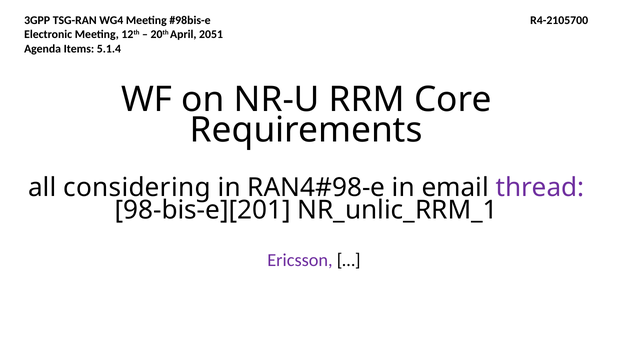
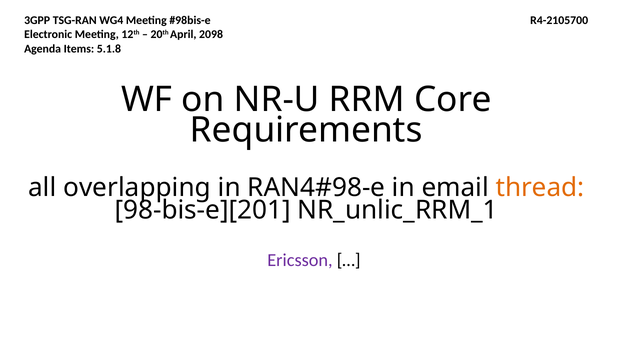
2051: 2051 -> 2098
5.1.4: 5.1.4 -> 5.1.8
considering: considering -> overlapping
thread colour: purple -> orange
